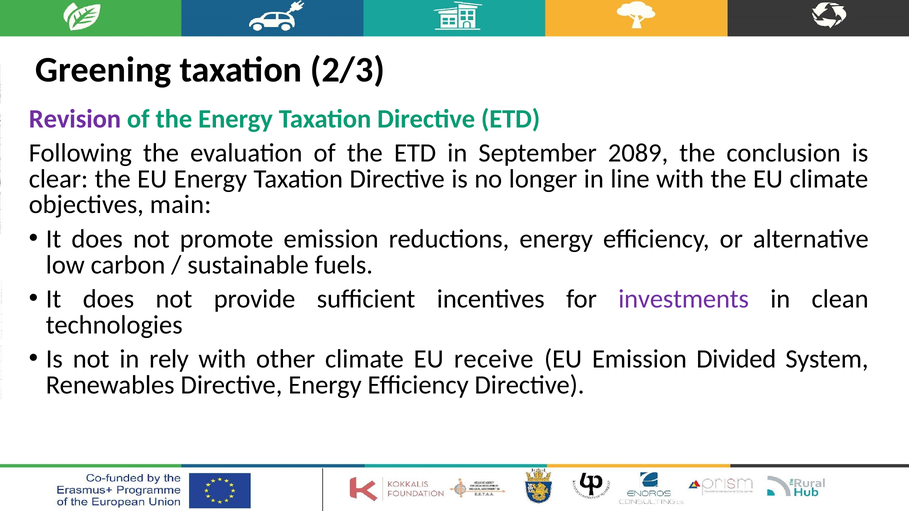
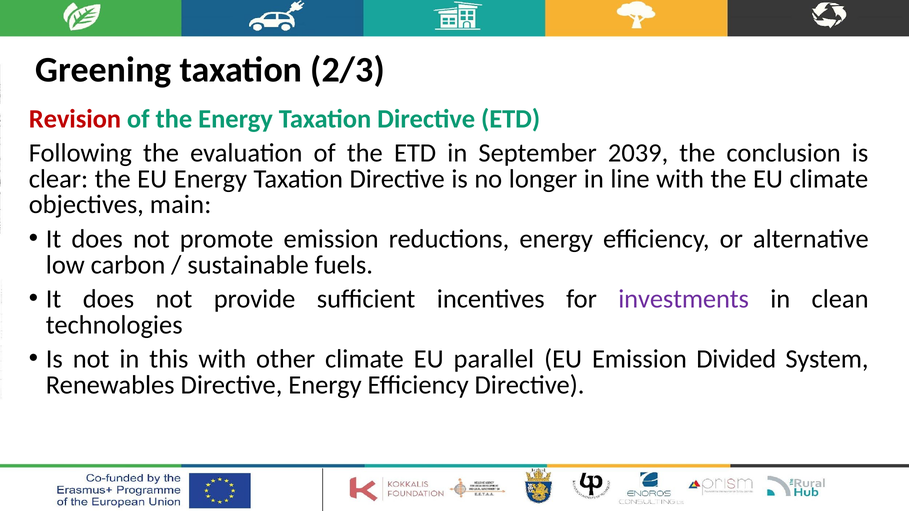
Revision colour: purple -> red
2089: 2089 -> 2039
rely: rely -> this
receive: receive -> parallel
